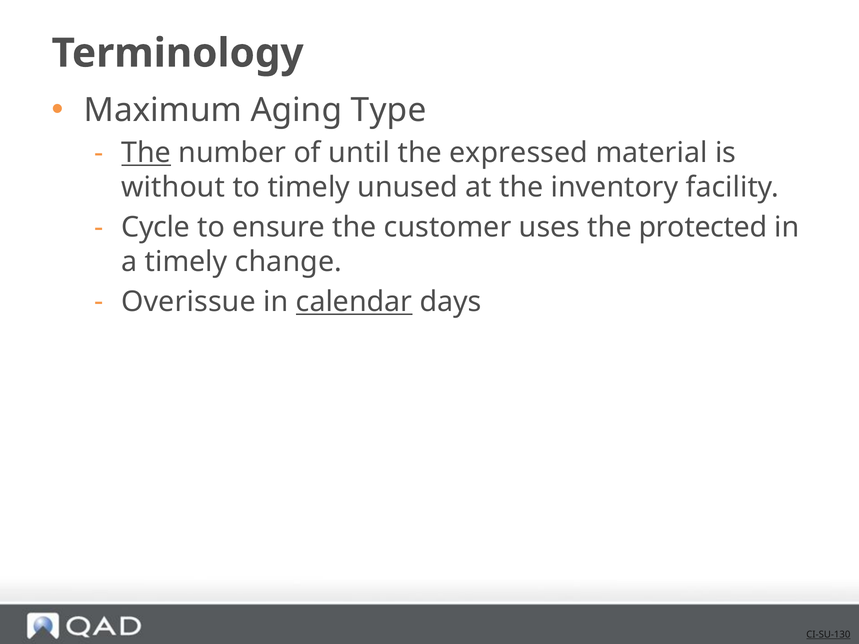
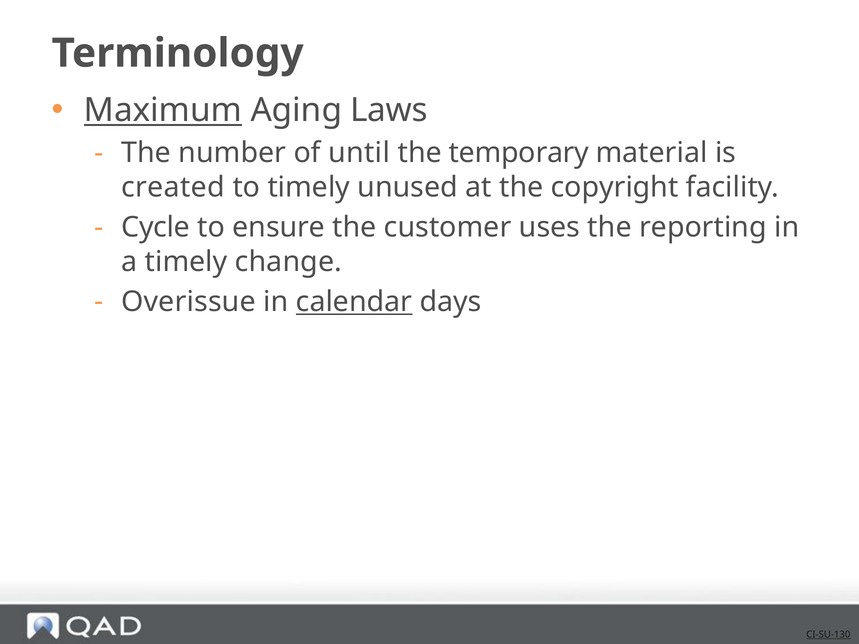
Maximum underline: none -> present
Type: Type -> Laws
The at (146, 153) underline: present -> none
expressed: expressed -> temporary
without: without -> created
inventory: inventory -> copyright
protected: protected -> reporting
